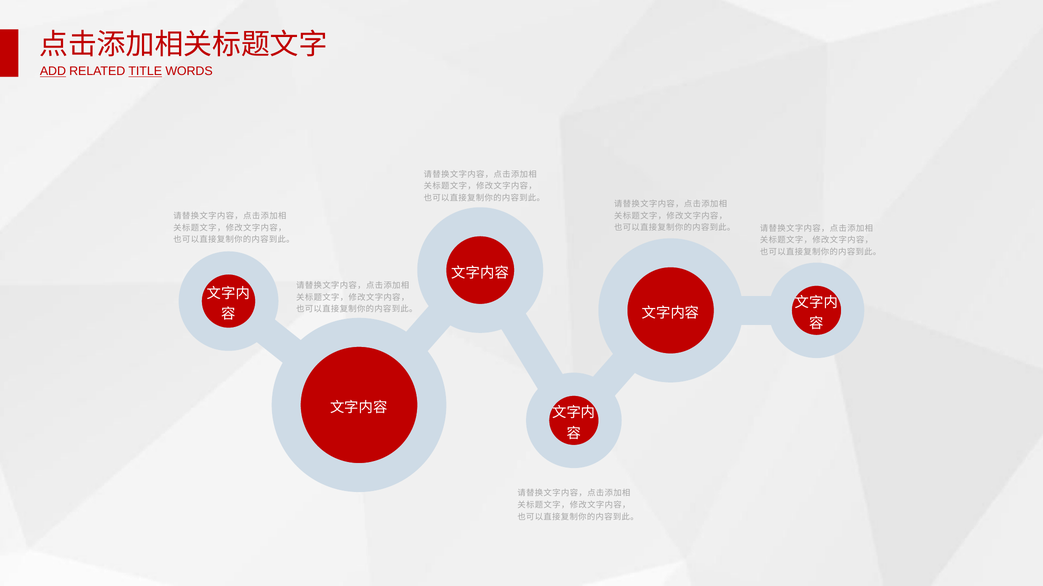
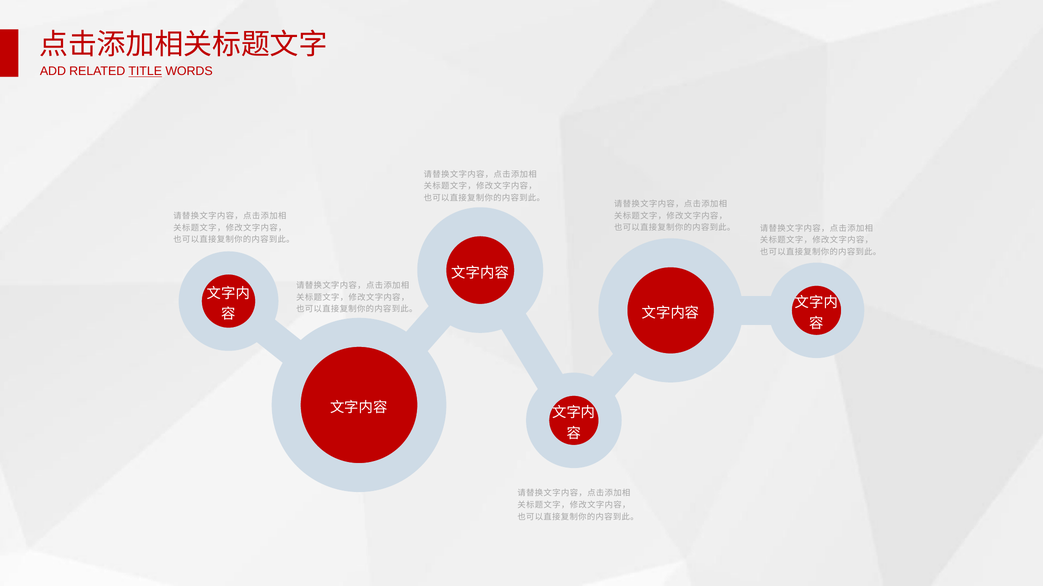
ADD underline: present -> none
